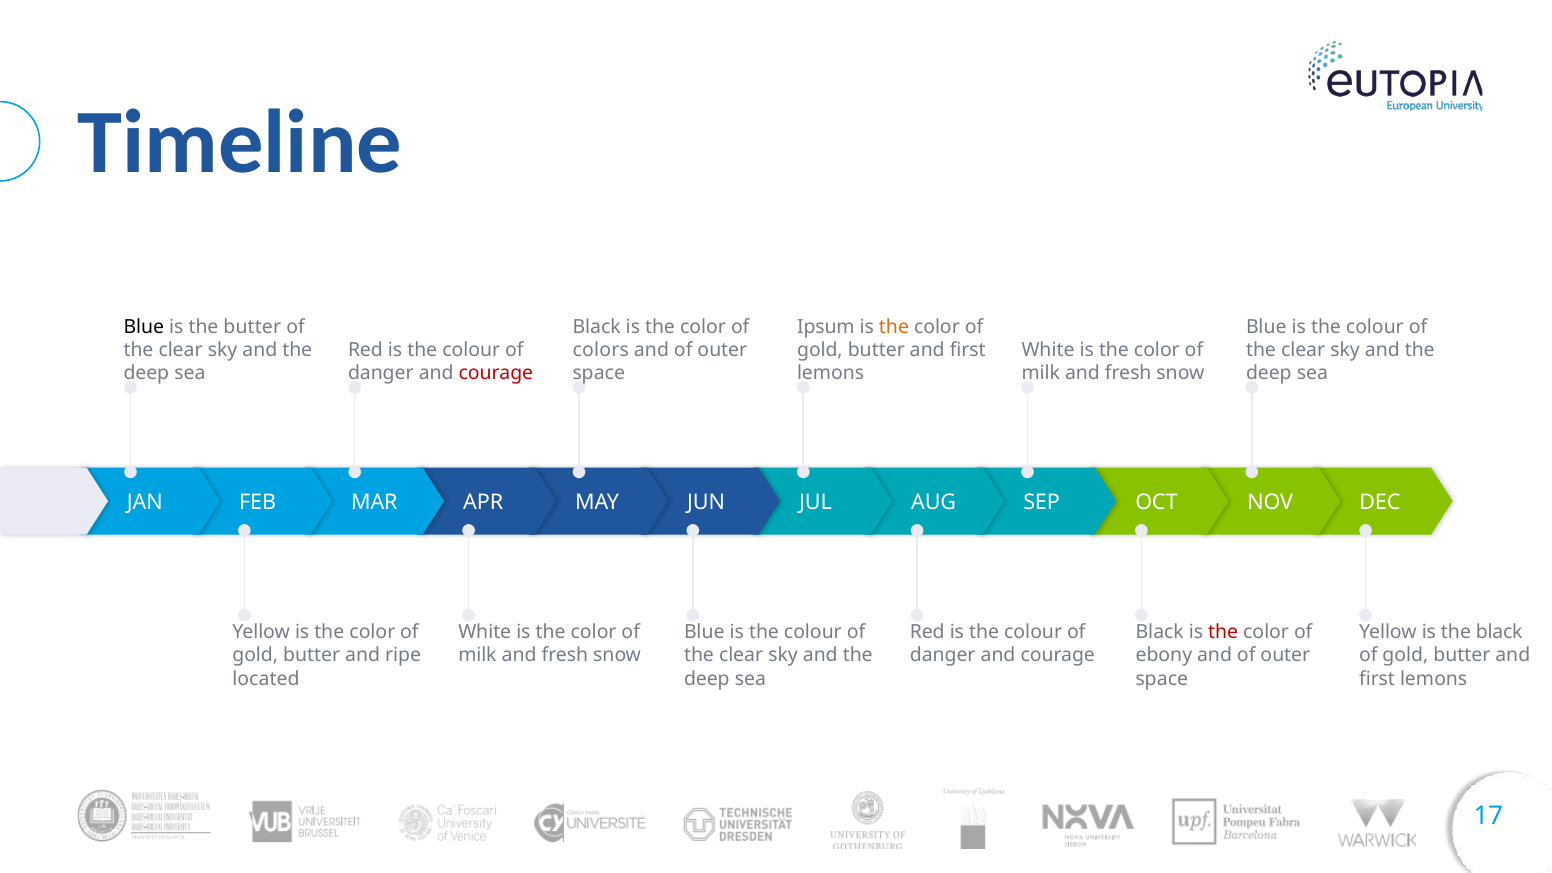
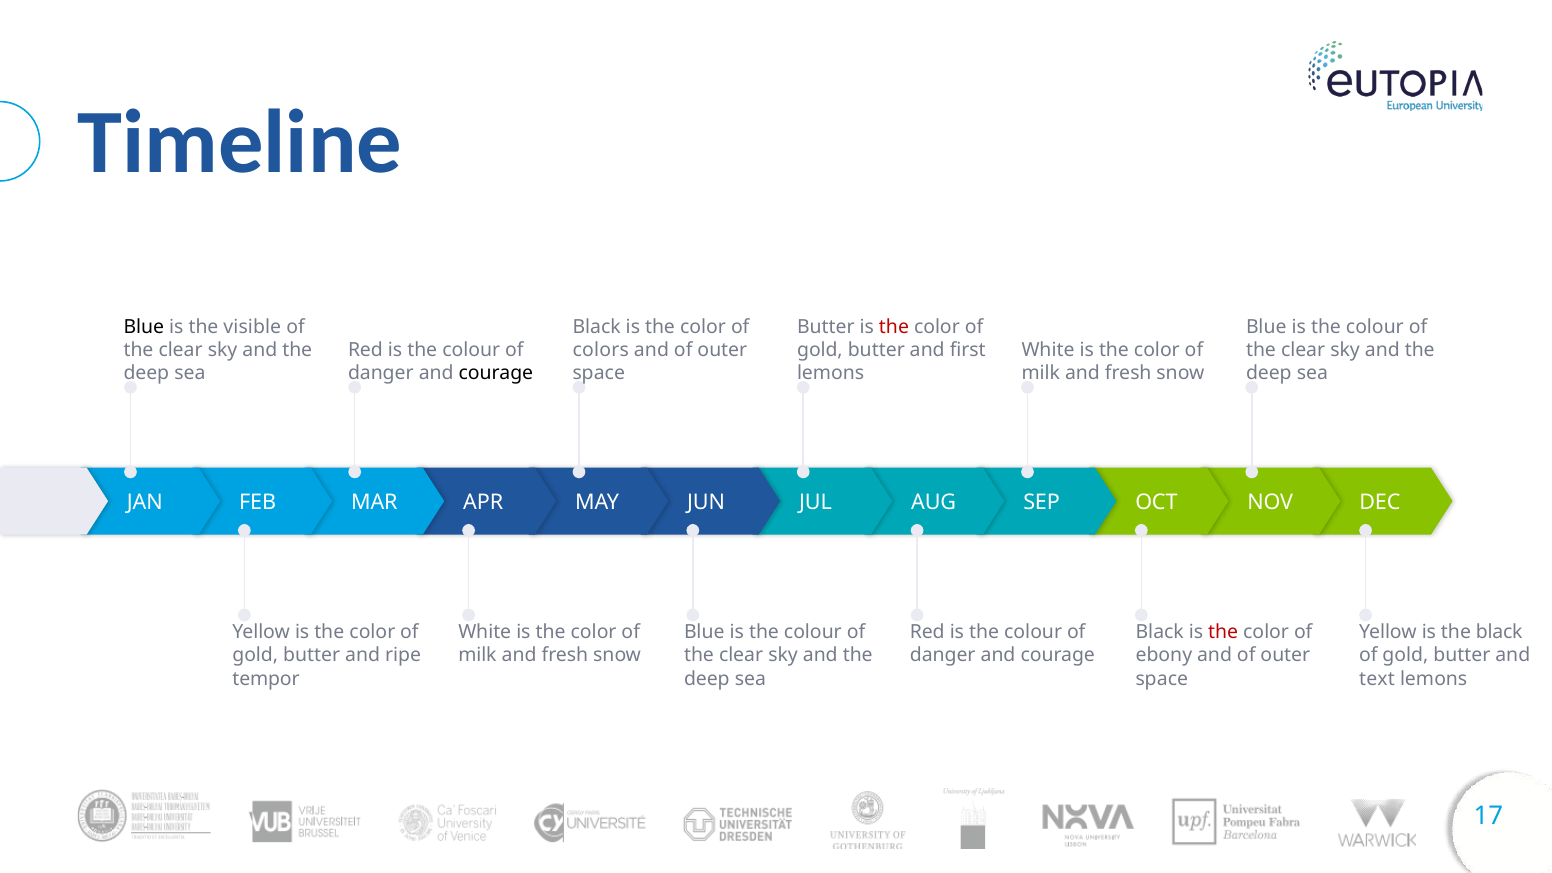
the butter: butter -> visible
Ipsum at (826, 327): Ipsum -> Butter
the at (894, 327) colour: orange -> red
courage at (496, 373) colour: red -> black
located: located -> tempor
first at (1377, 679): first -> text
